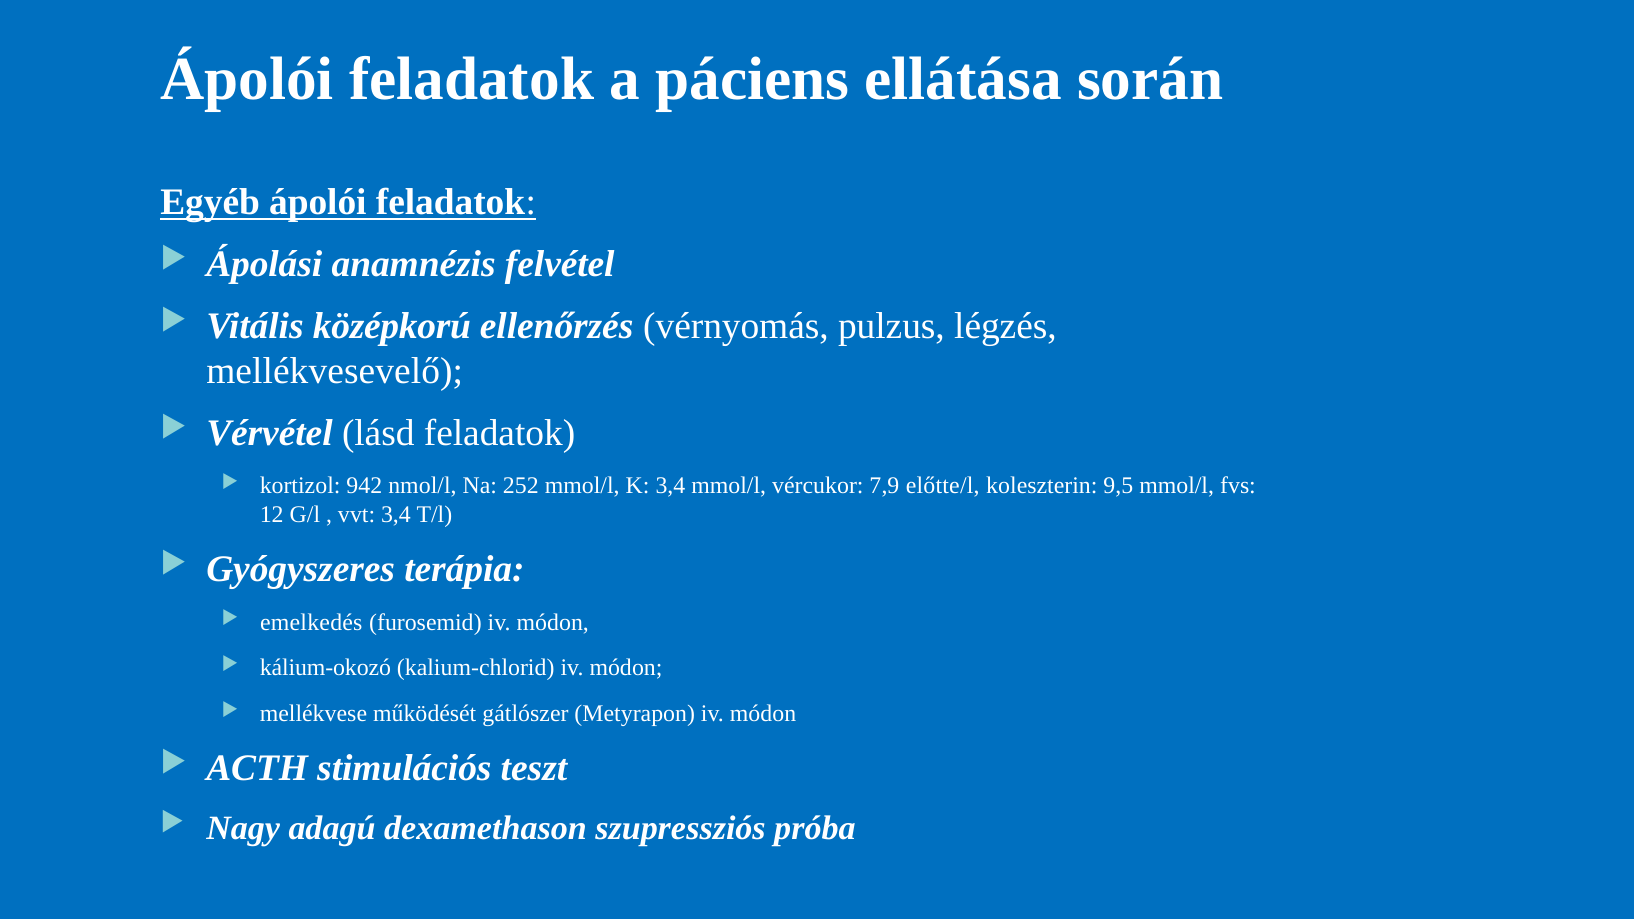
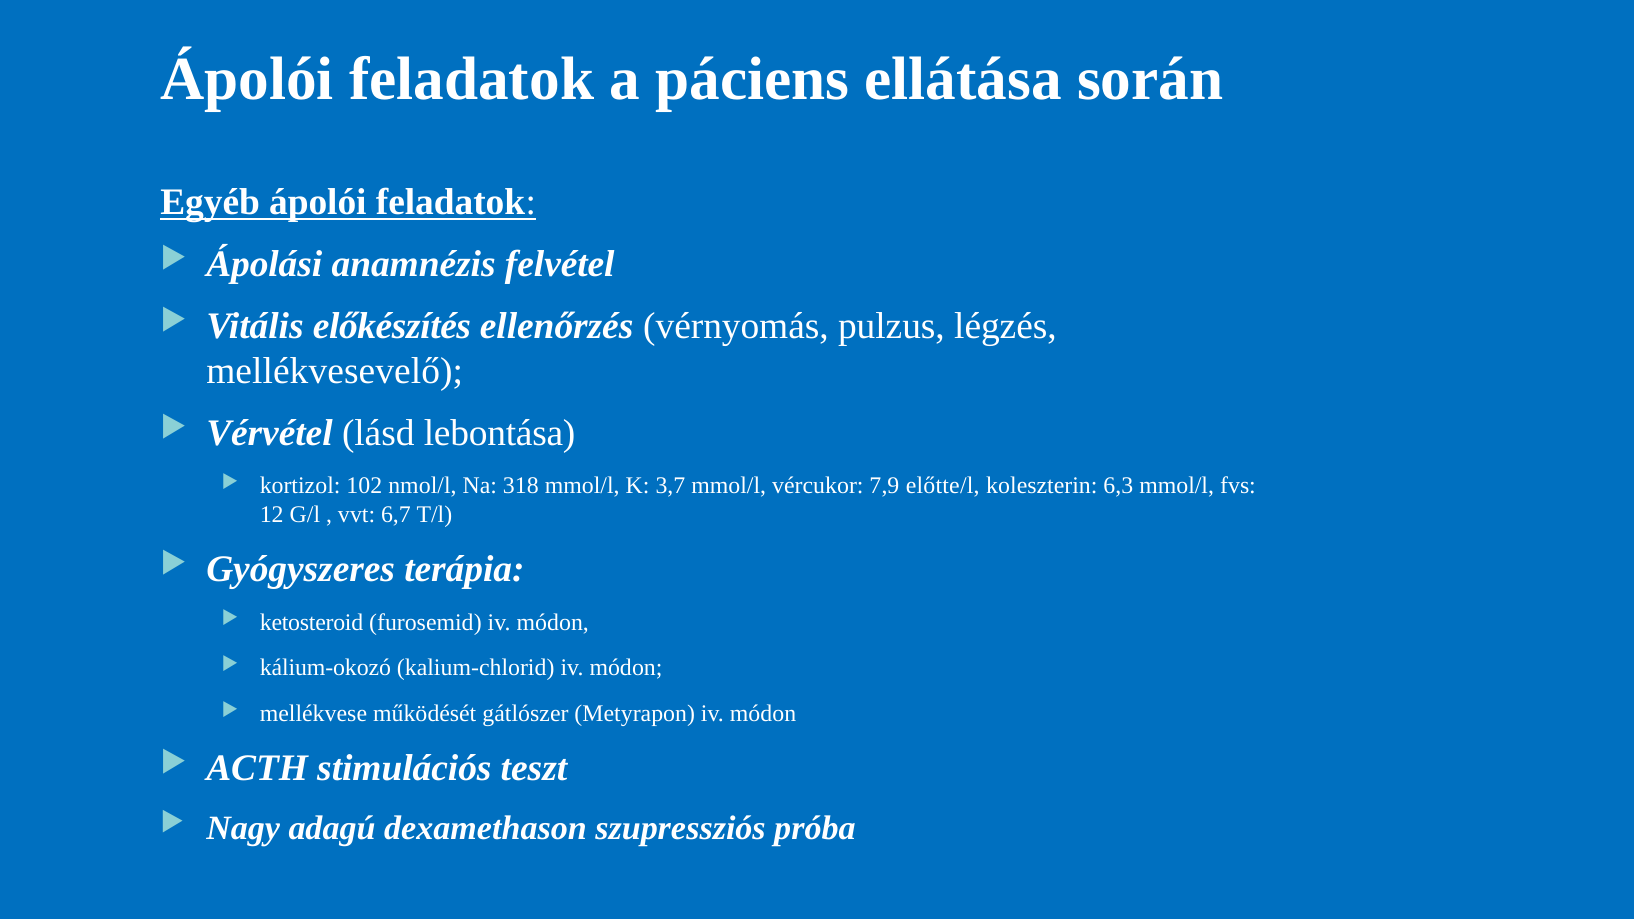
középkorú: középkorú -> előkészítés
lásd feladatok: feladatok -> lebontása
942: 942 -> 102
252: 252 -> 318
K 3,4: 3,4 -> 3,7
9,5: 9,5 -> 6,3
vvt 3,4: 3,4 -> 6,7
emelkedés: emelkedés -> ketosteroid
